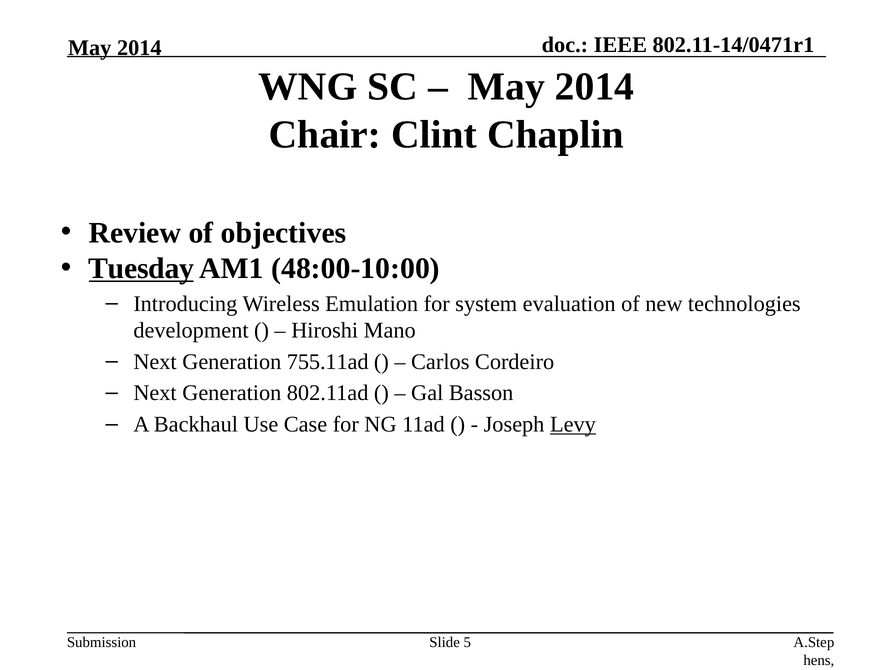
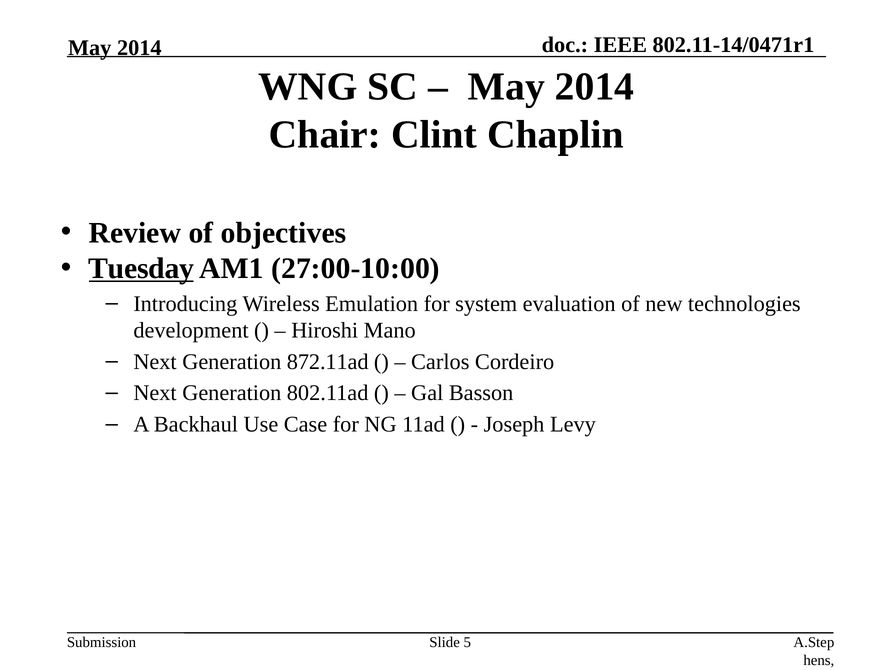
48:00-10:00: 48:00-10:00 -> 27:00-10:00
755.11ad: 755.11ad -> 872.11ad
Levy underline: present -> none
